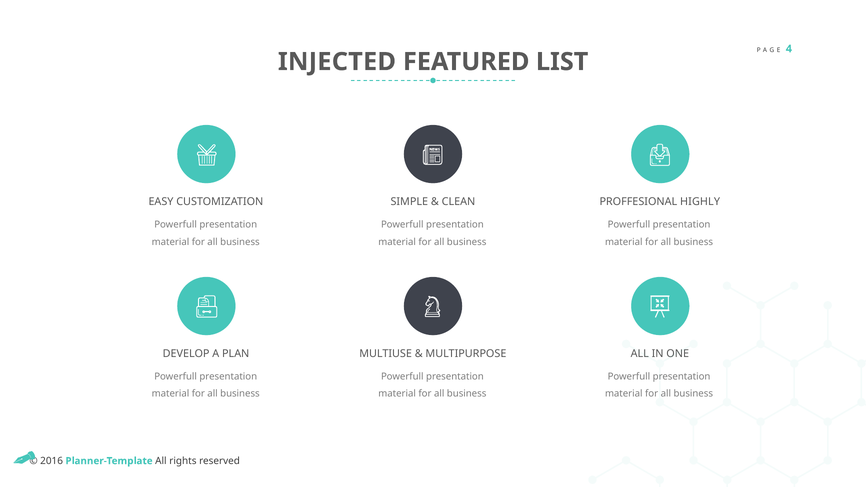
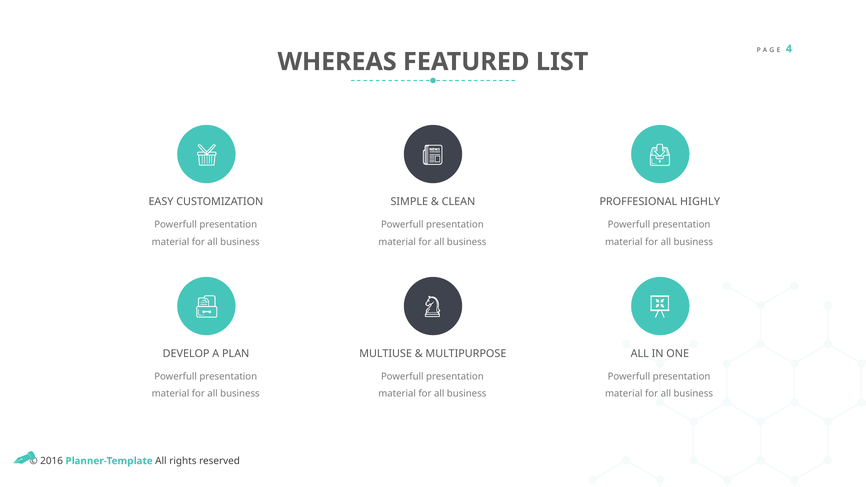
INJECTED: INJECTED -> WHEREAS
